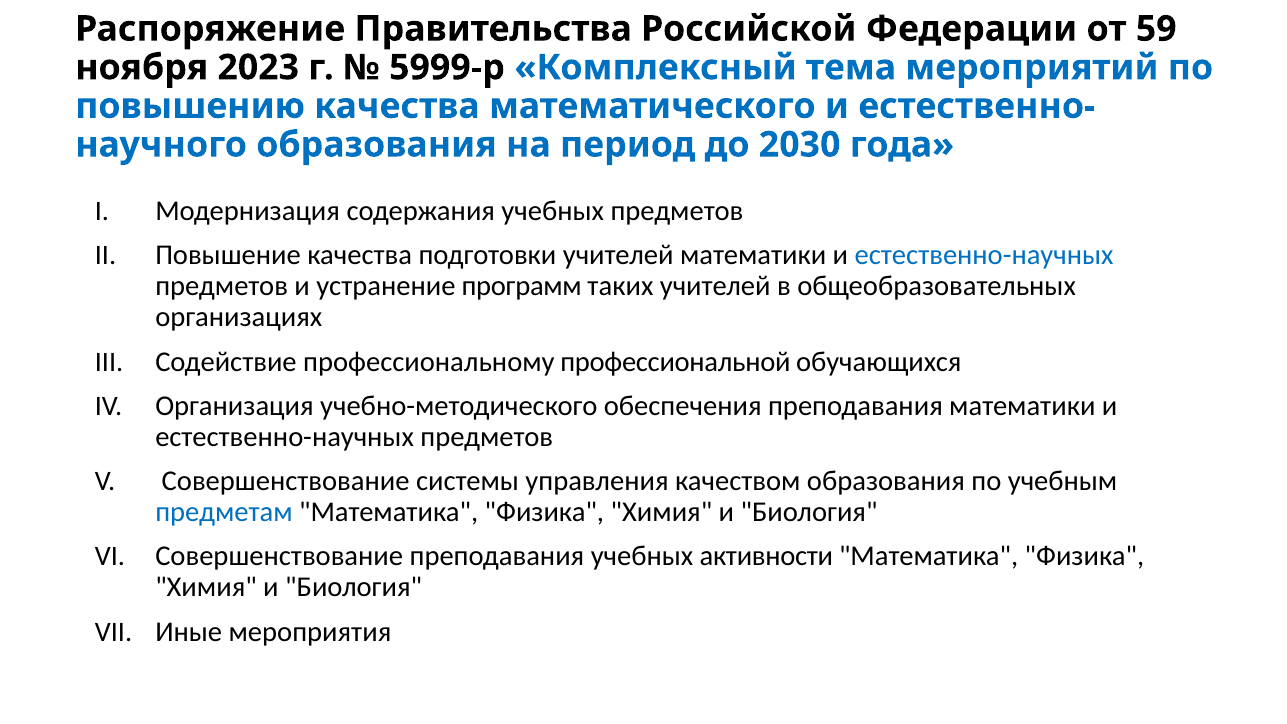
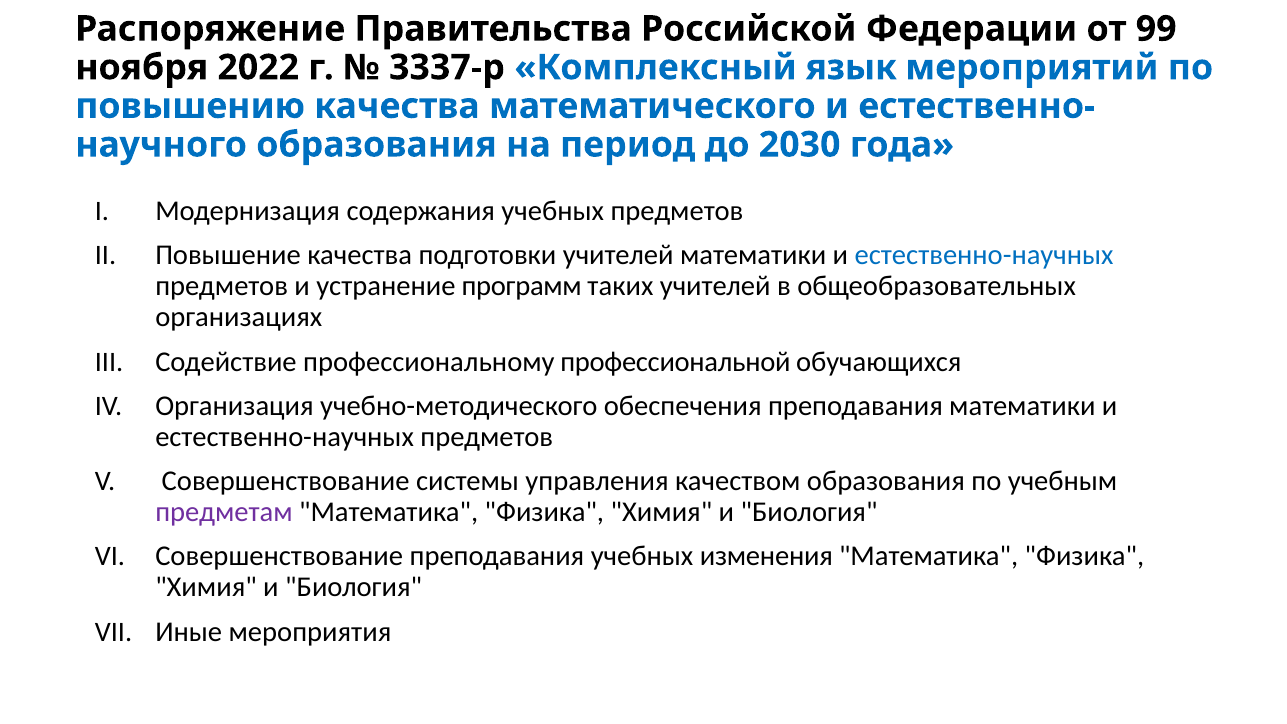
59: 59 -> 99
2023: 2023 -> 2022
5999-р: 5999-р -> 3337-р
тема: тема -> язык
предметам colour: blue -> purple
активности: активности -> изменения
